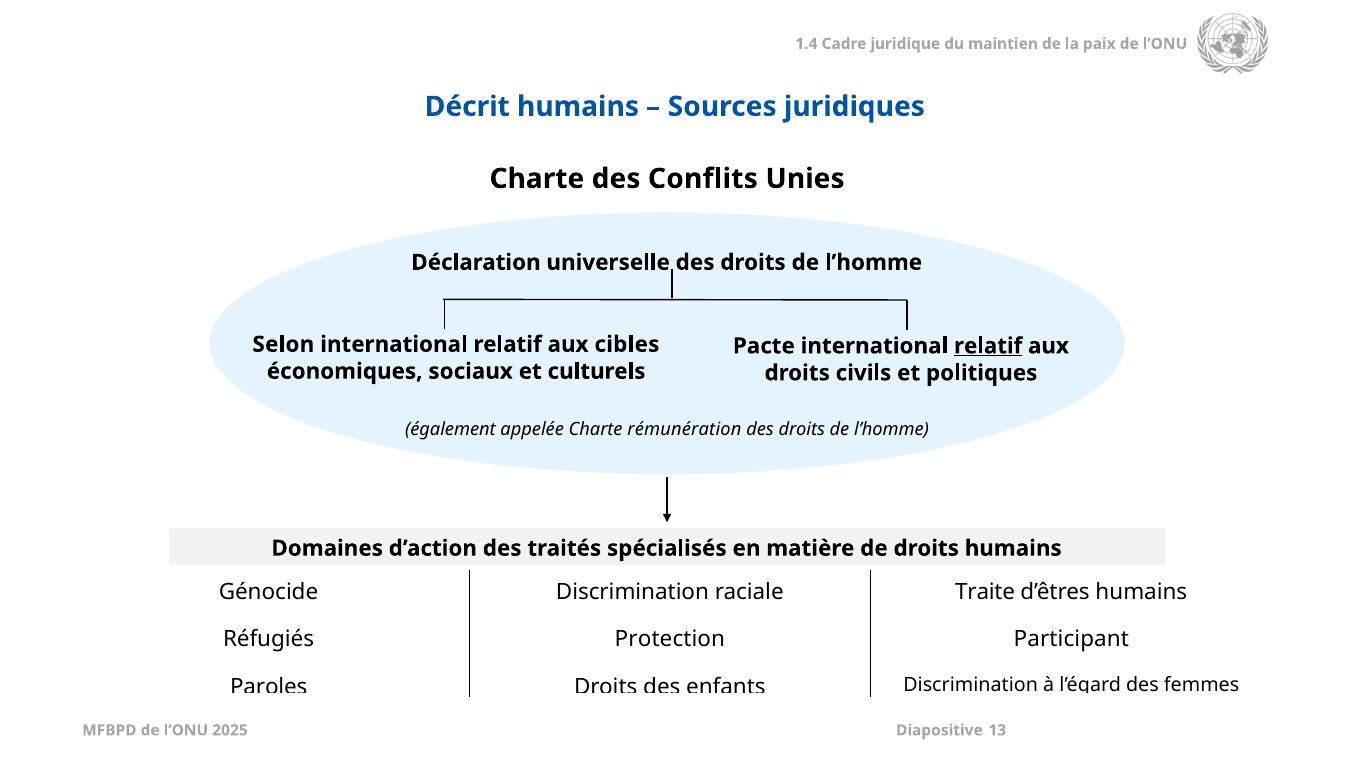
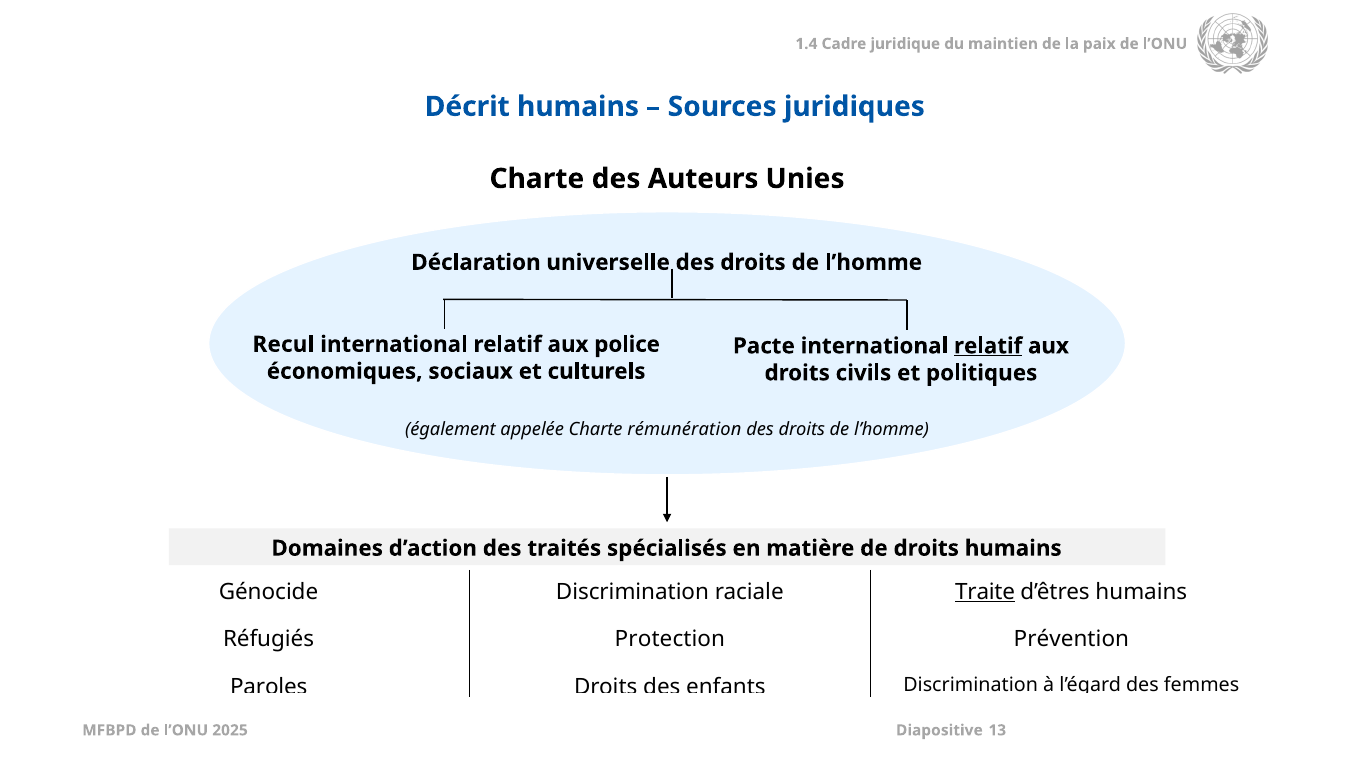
Conflits: Conflits -> Auteurs
Selon: Selon -> Recul
cibles: cibles -> police
Traite underline: none -> present
Participant: Participant -> Prévention
